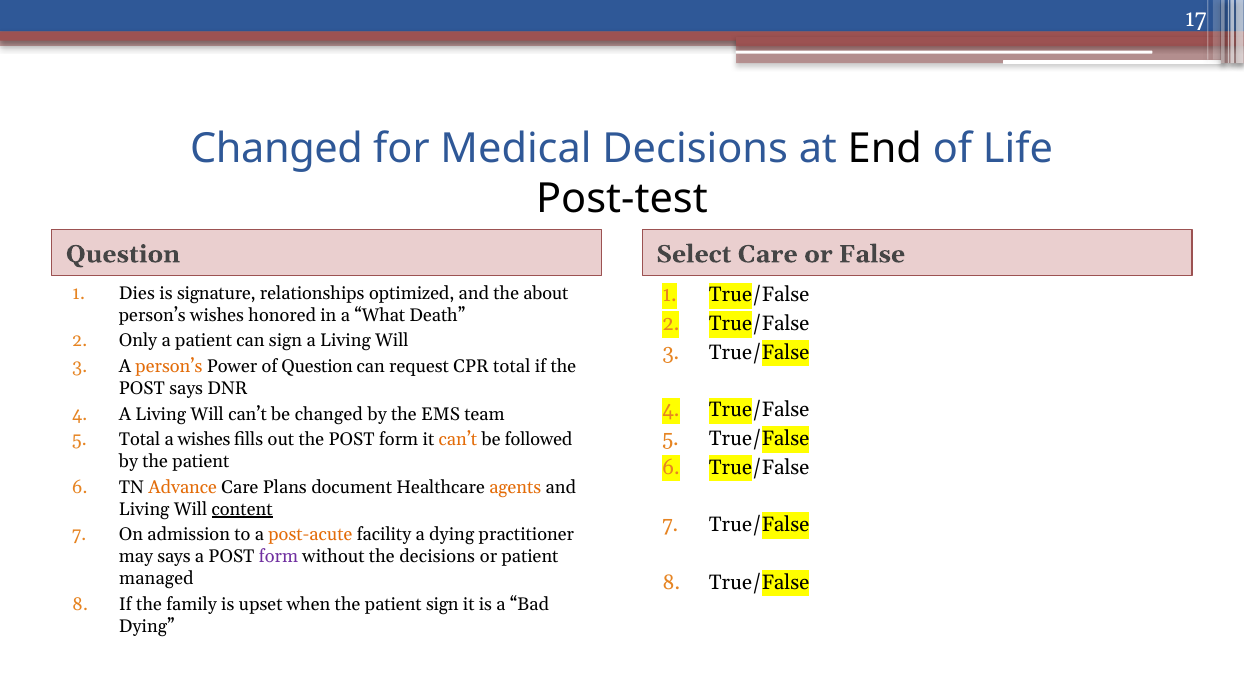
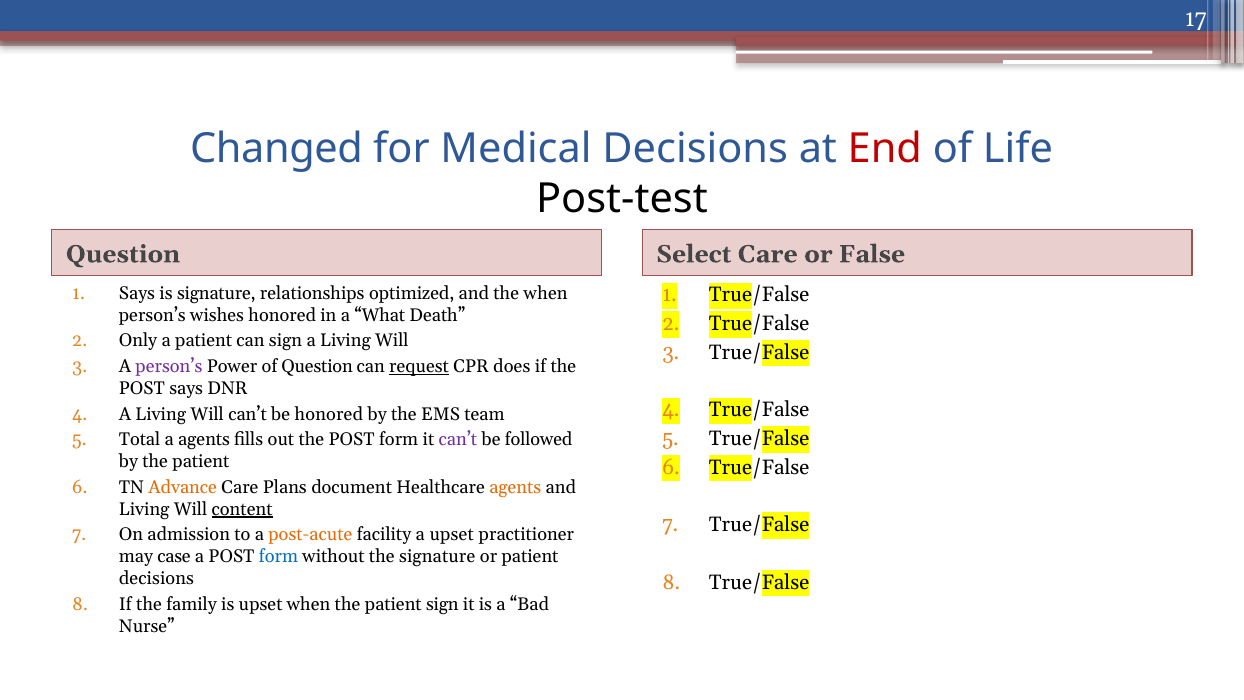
End colour: black -> red
Dies at (137, 293): Dies -> Says
the about: about -> when
person’s at (169, 366) colour: orange -> purple
request underline: none -> present
CPR total: total -> does
be changed: changed -> honored
a wishes: wishes -> agents
can’t at (458, 440) colour: orange -> purple
a dying: dying -> upset
may says: says -> case
form at (278, 557) colour: purple -> blue
the decisions: decisions -> signature
managed at (156, 578): managed -> decisions
Dying at (147, 626): Dying -> Nurse
